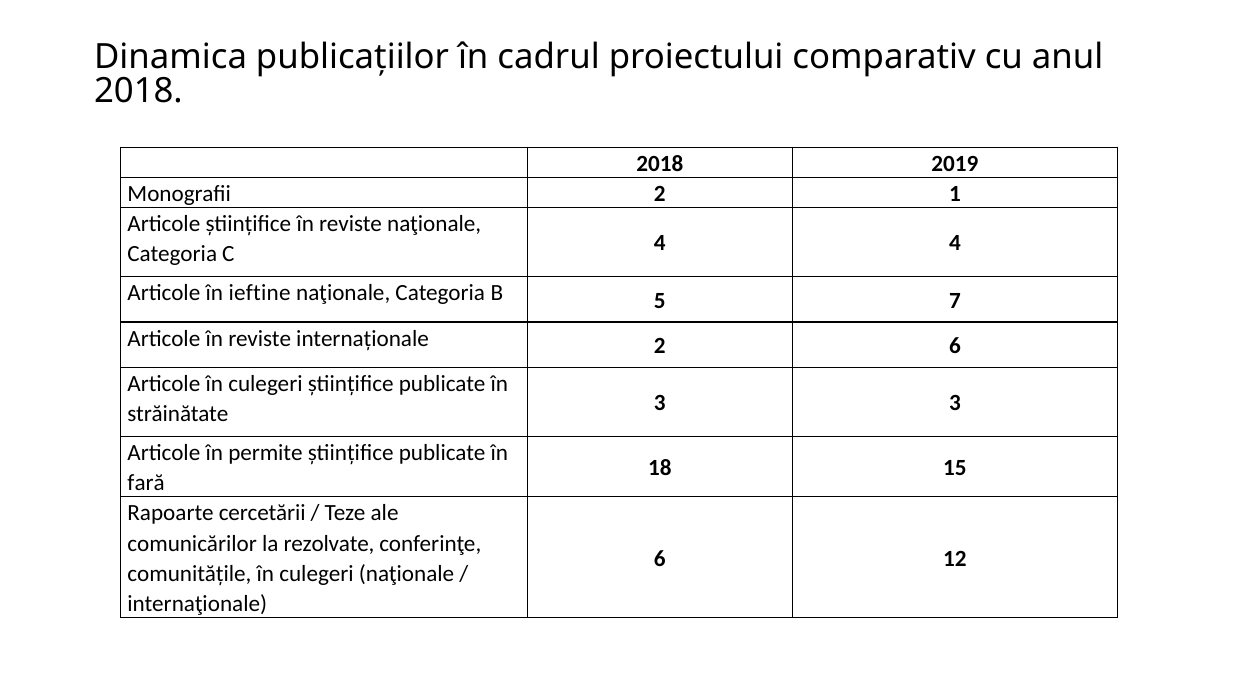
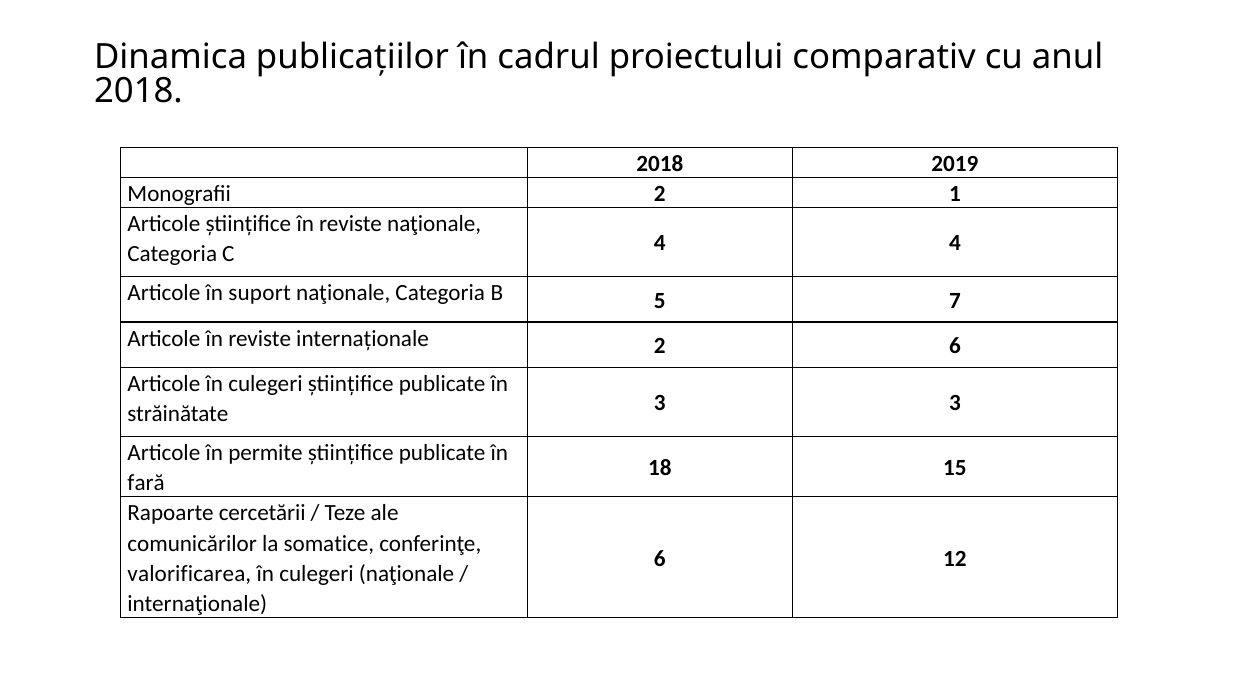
ieftine: ieftine -> suport
rezolvate: rezolvate -> somatice
comunitățile: comunitățile -> valorificarea
